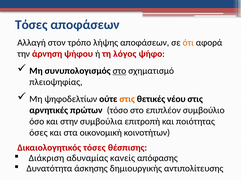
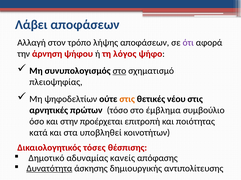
Τόσες at (31, 25): Τόσες -> Λάβει
ότι colour: orange -> purple
επιπλέον: επιπλέον -> έμβλημα
συμβούλια: συμβούλια -> προέρχεται
όσες: όσες -> κατά
οικονομική: οικονομική -> υποβληθεί
Διάκριση: Διάκριση -> Δημοτικό
Δυνατότητα underline: none -> present
